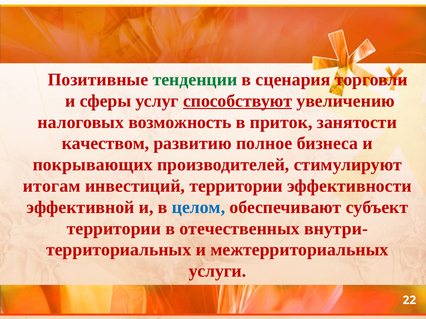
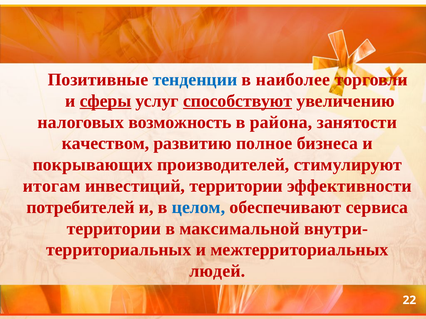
тенденции colour: green -> blue
сценария: сценария -> наиболее
сферы underline: none -> present
приток: приток -> района
эффективной: эффективной -> потребителей
субъект: субъект -> сервиса
отечественных: отечественных -> максимальной
услуги: услуги -> людей
